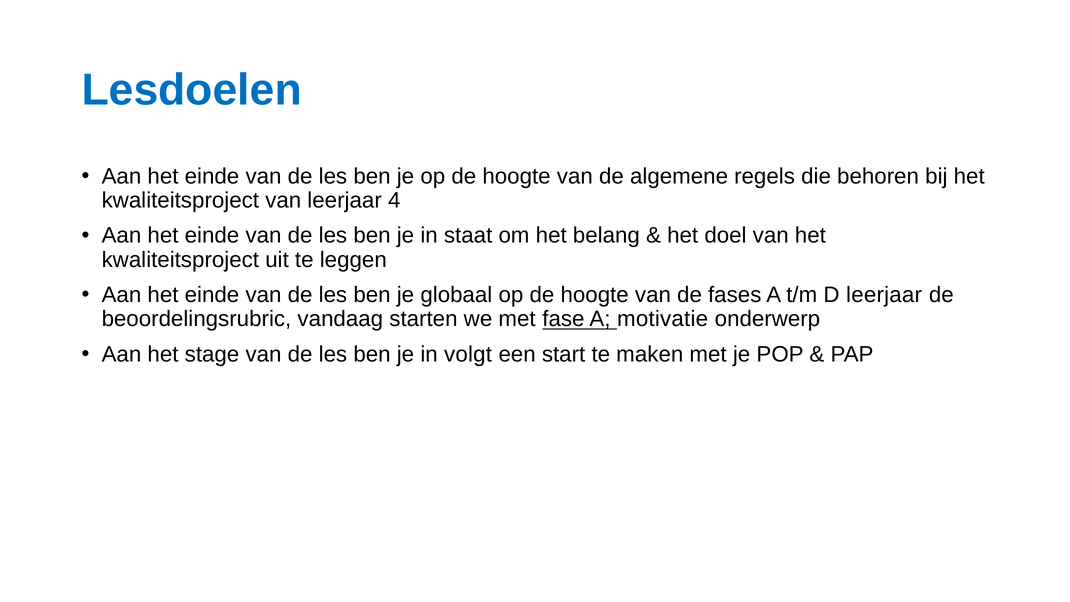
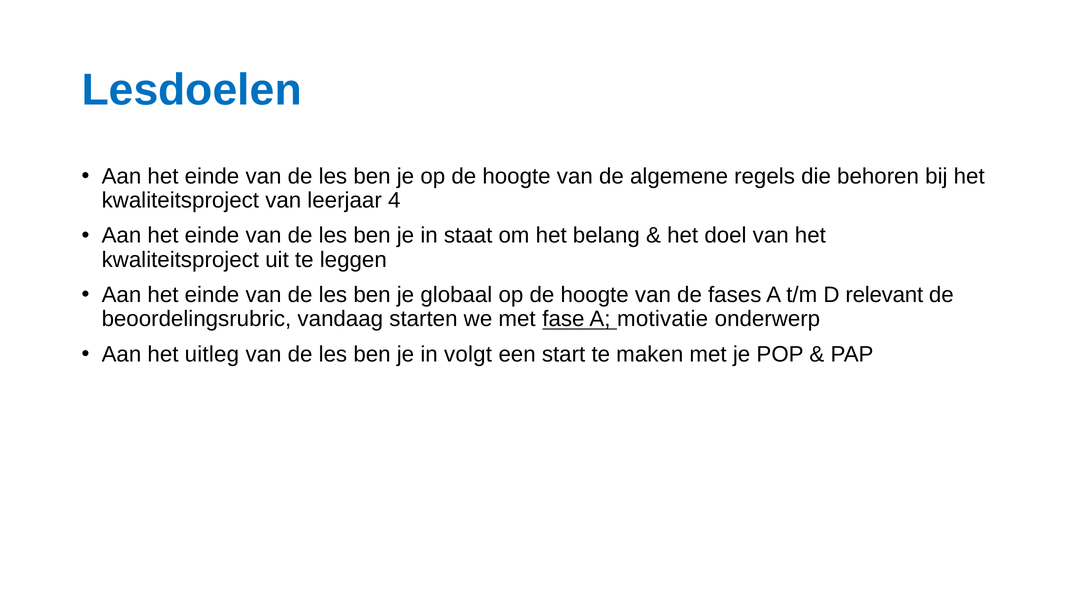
D leerjaar: leerjaar -> relevant
stage: stage -> uitleg
